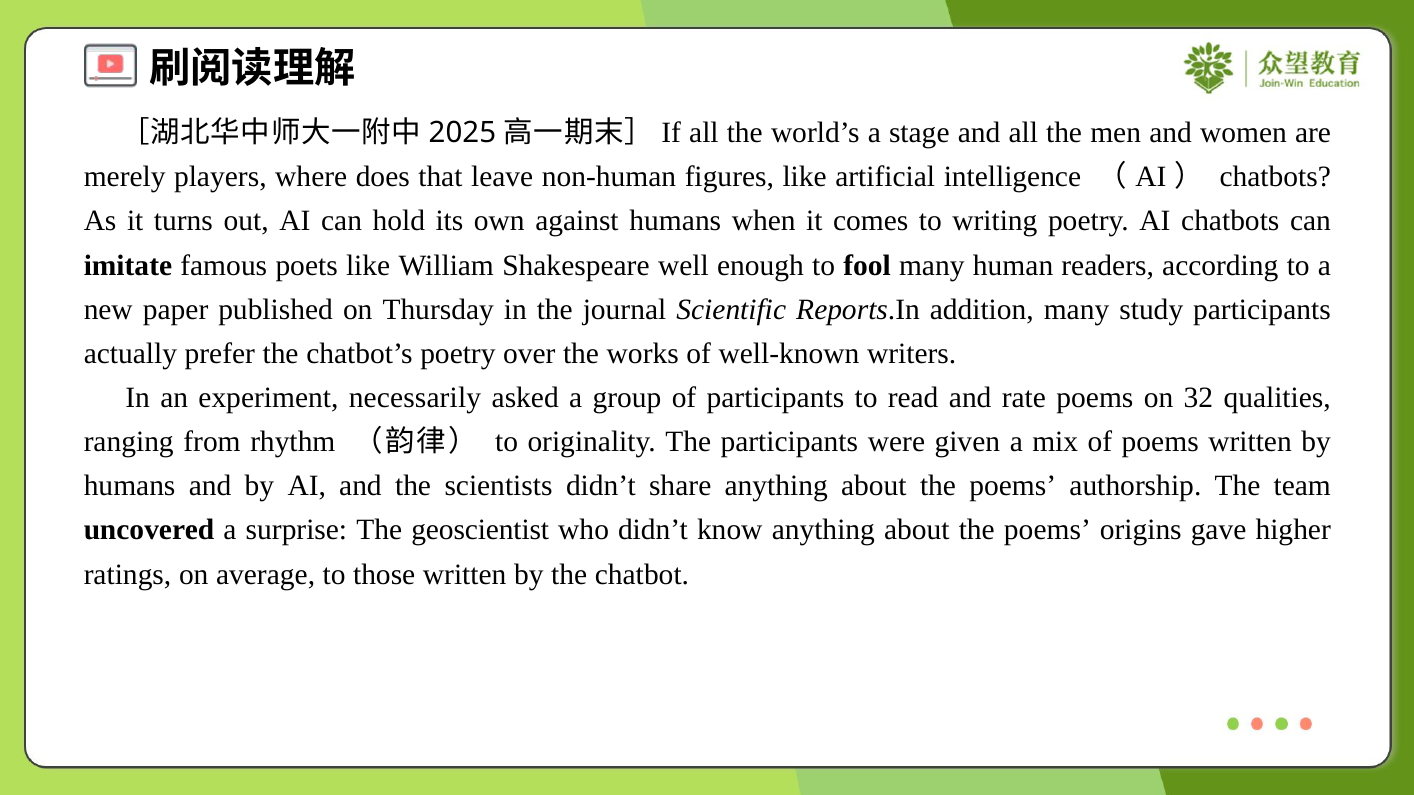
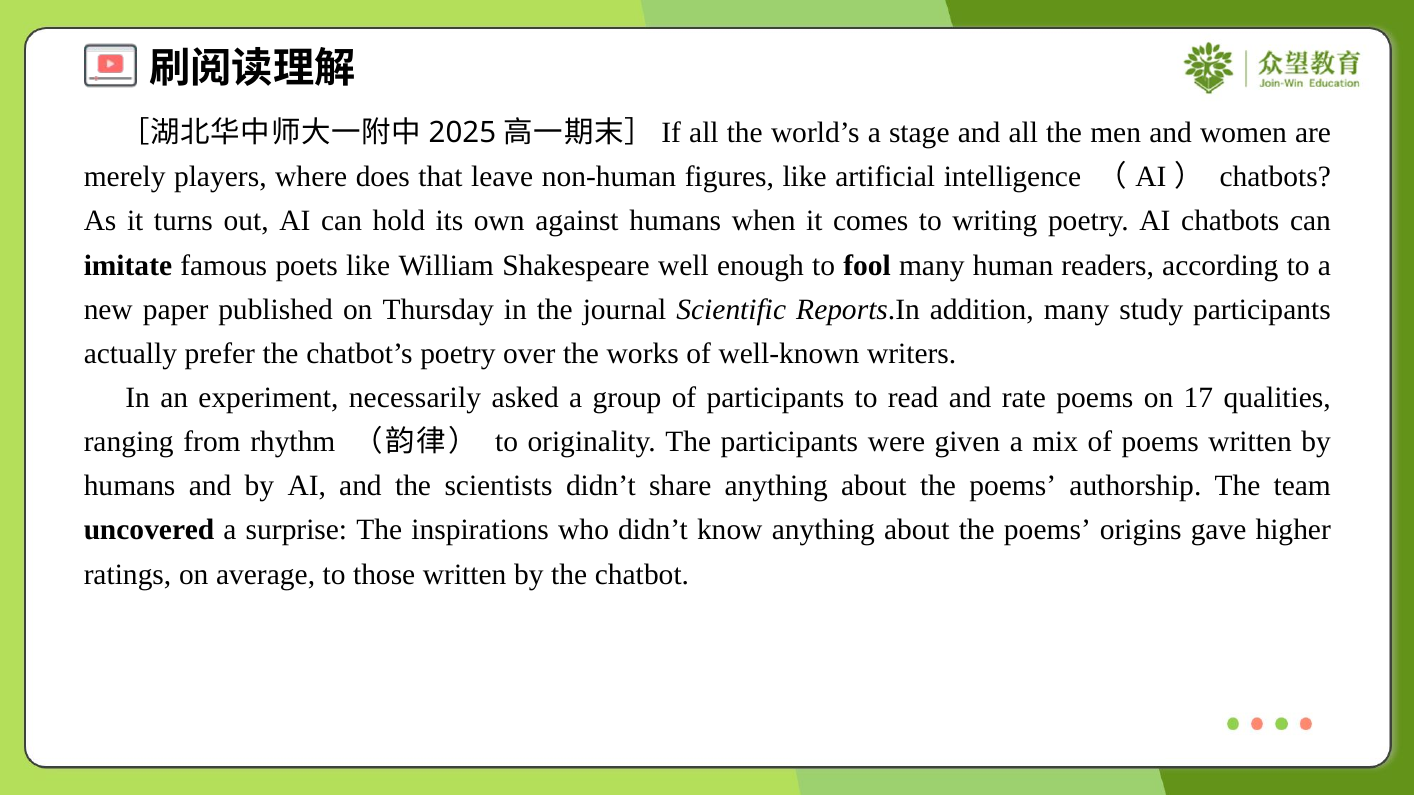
32: 32 -> 17
geoscientist: geoscientist -> inspirations
